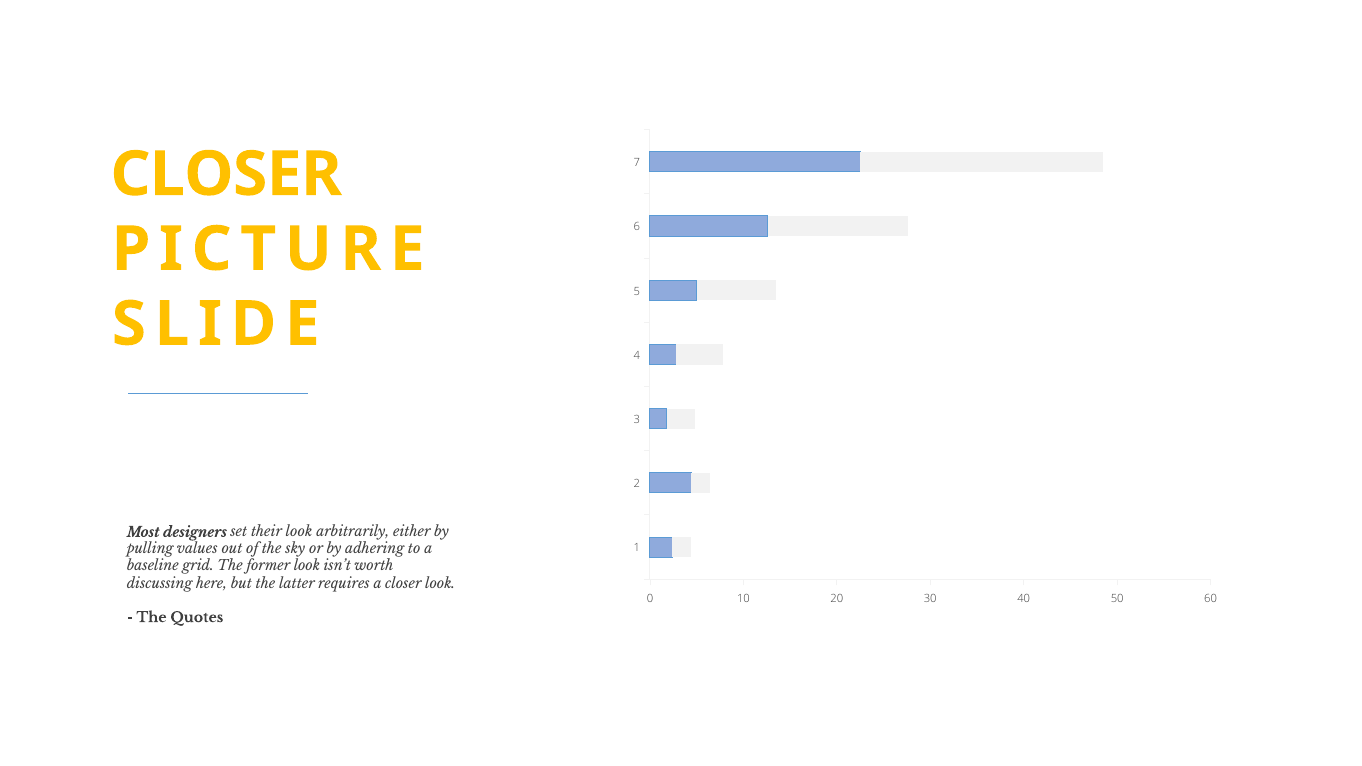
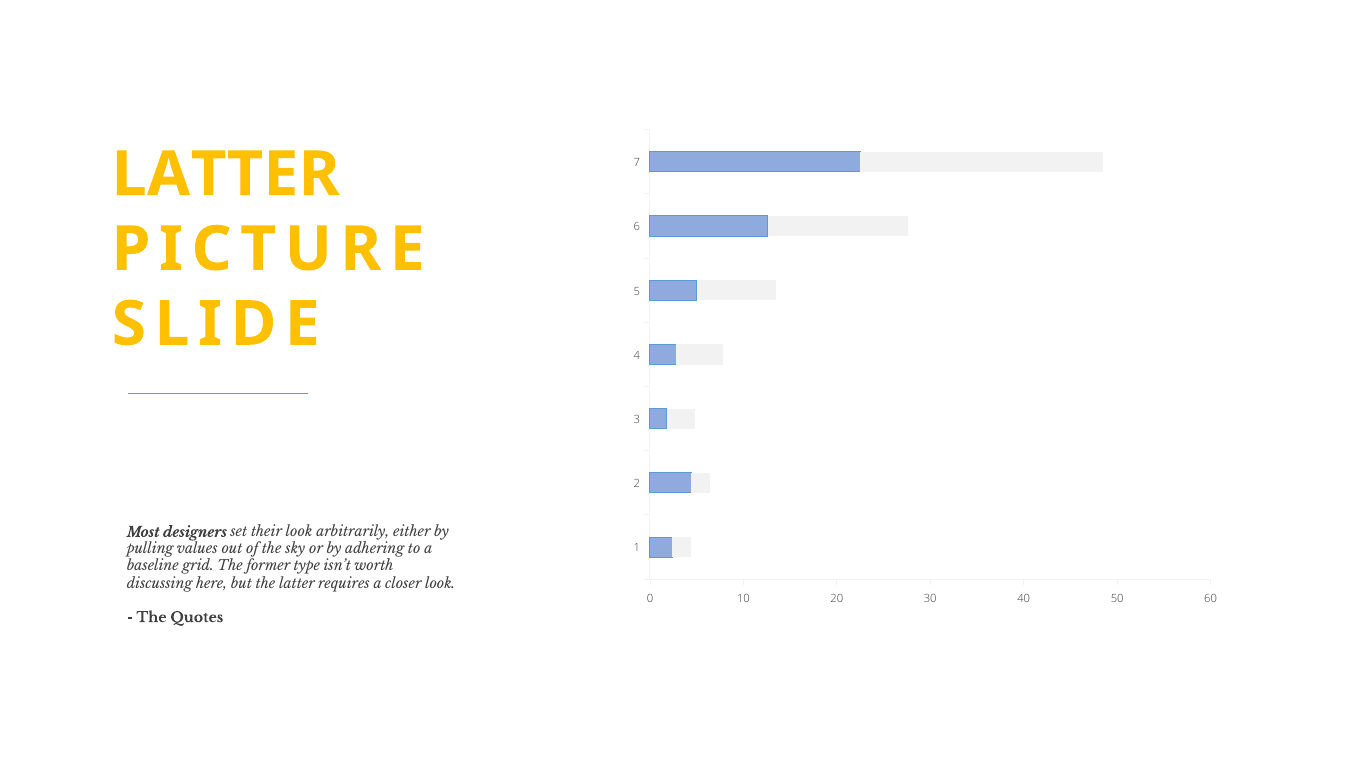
CLOSER at (226, 174): CLOSER -> LATTER
former look: look -> type
